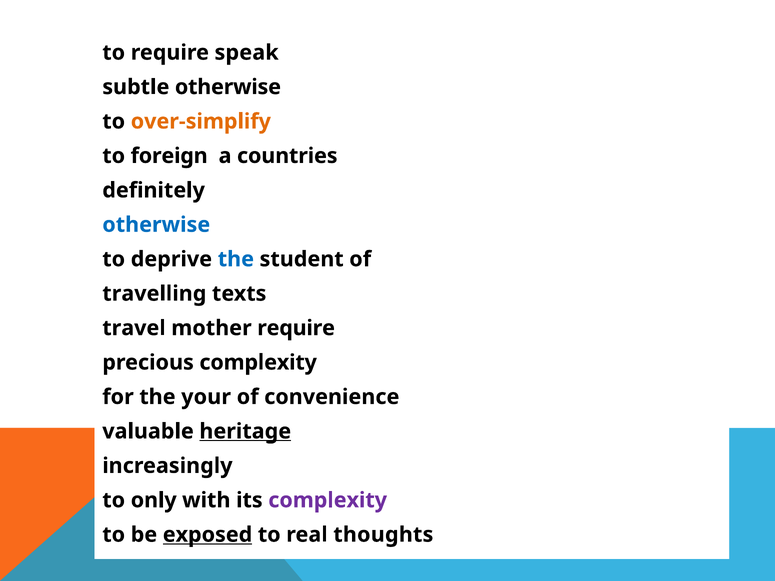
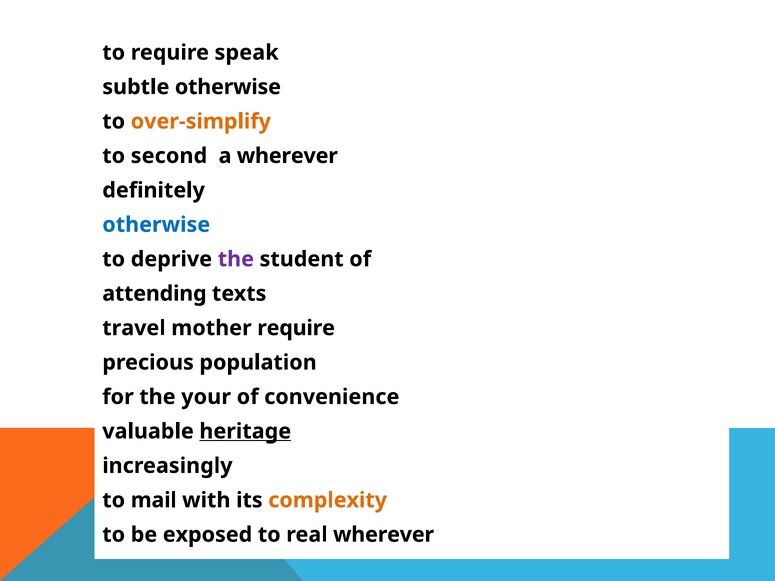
foreign: foreign -> second
a countries: countries -> wherever
the at (236, 259) colour: blue -> purple
travelling: travelling -> attending
precious complexity: complexity -> population
only: only -> mail
complexity at (328, 500) colour: purple -> orange
exposed underline: present -> none
real thoughts: thoughts -> wherever
